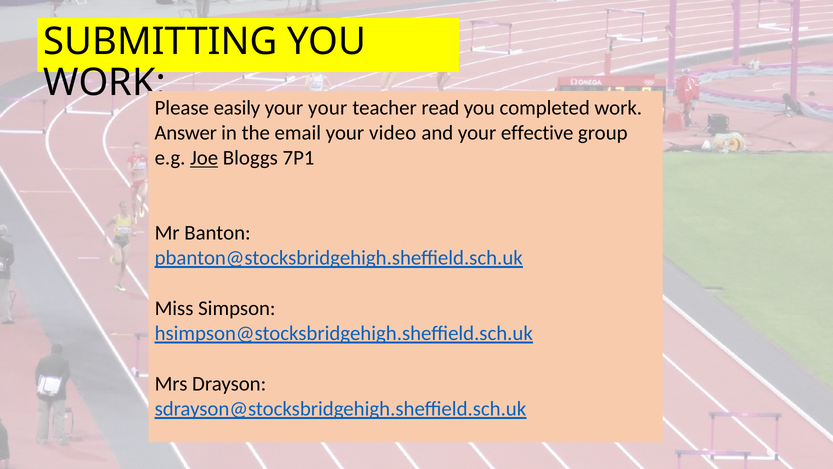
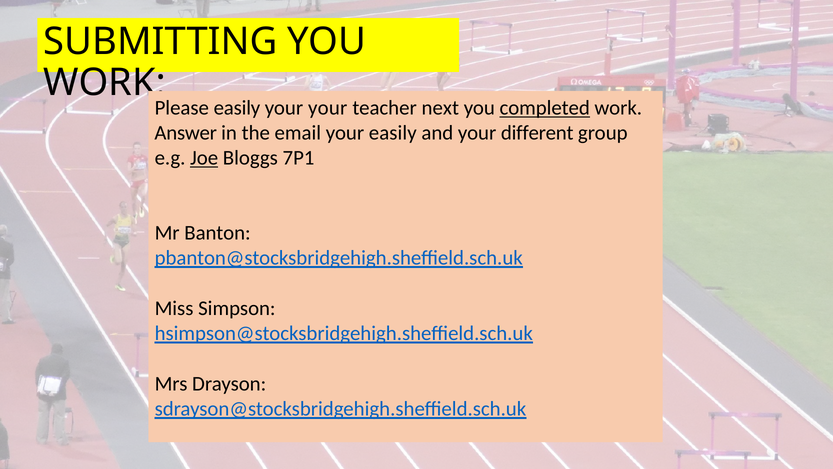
read: read -> next
completed underline: none -> present
your video: video -> easily
effective: effective -> different
